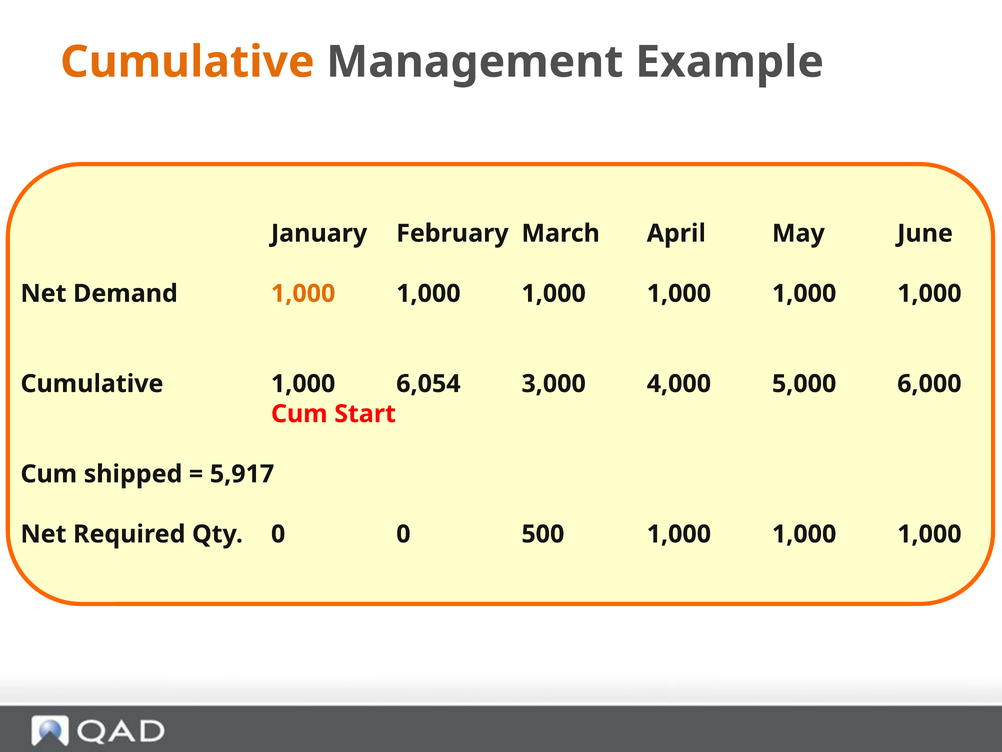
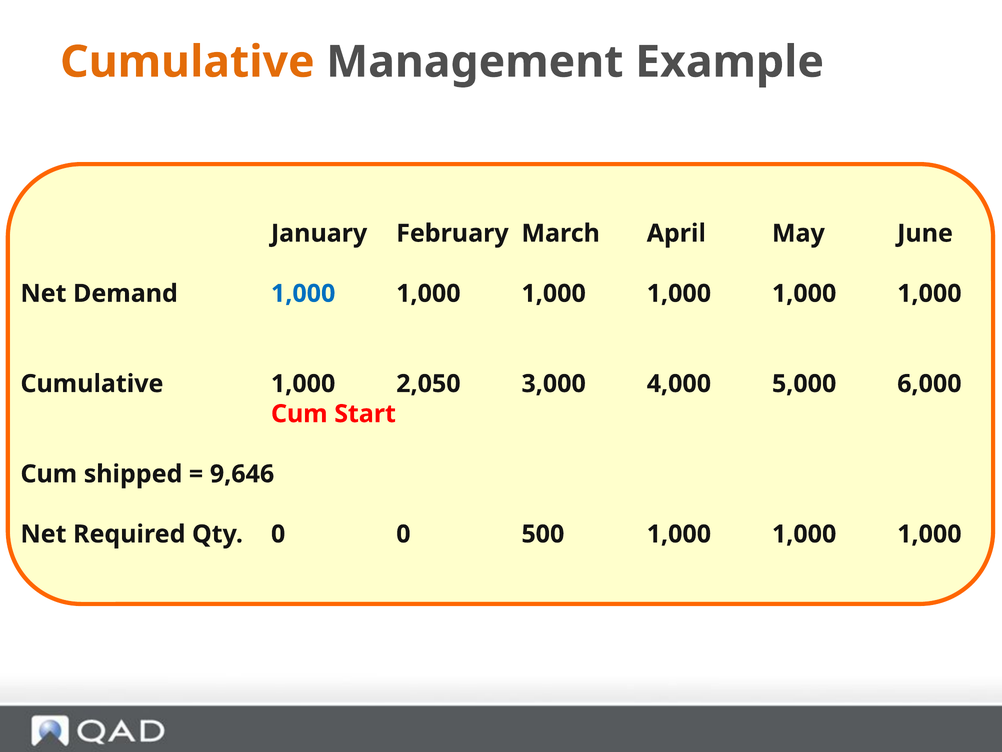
1,000 at (303, 293) colour: orange -> blue
6,054: 6,054 -> 2,050
5,917: 5,917 -> 9,646
